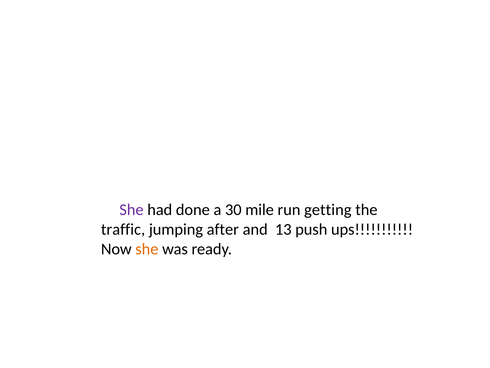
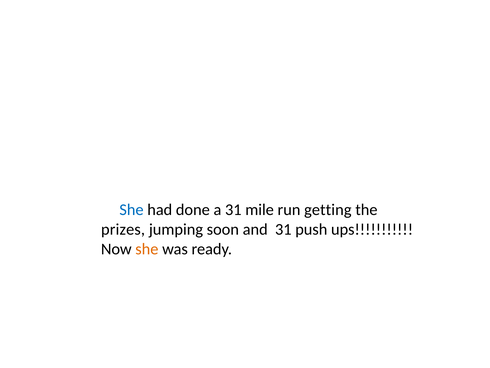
She at (131, 209) colour: purple -> blue
a 30: 30 -> 31
traffic: traffic -> prizes
after: after -> soon
and 13: 13 -> 31
